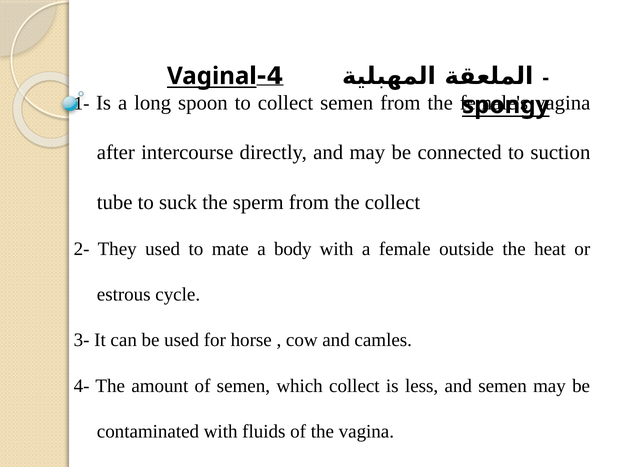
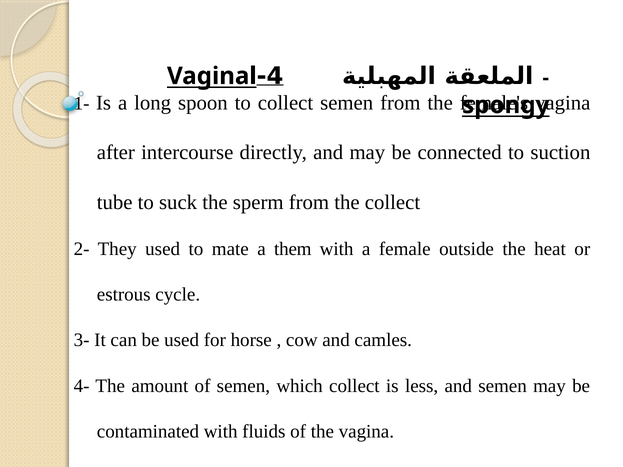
body: body -> them
